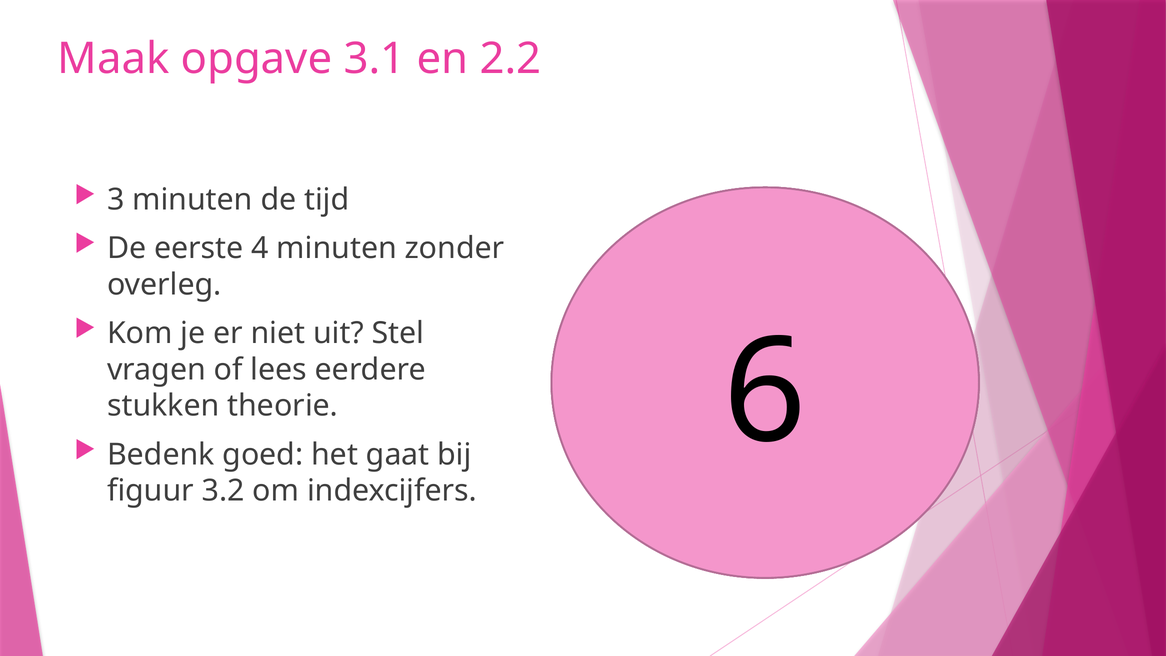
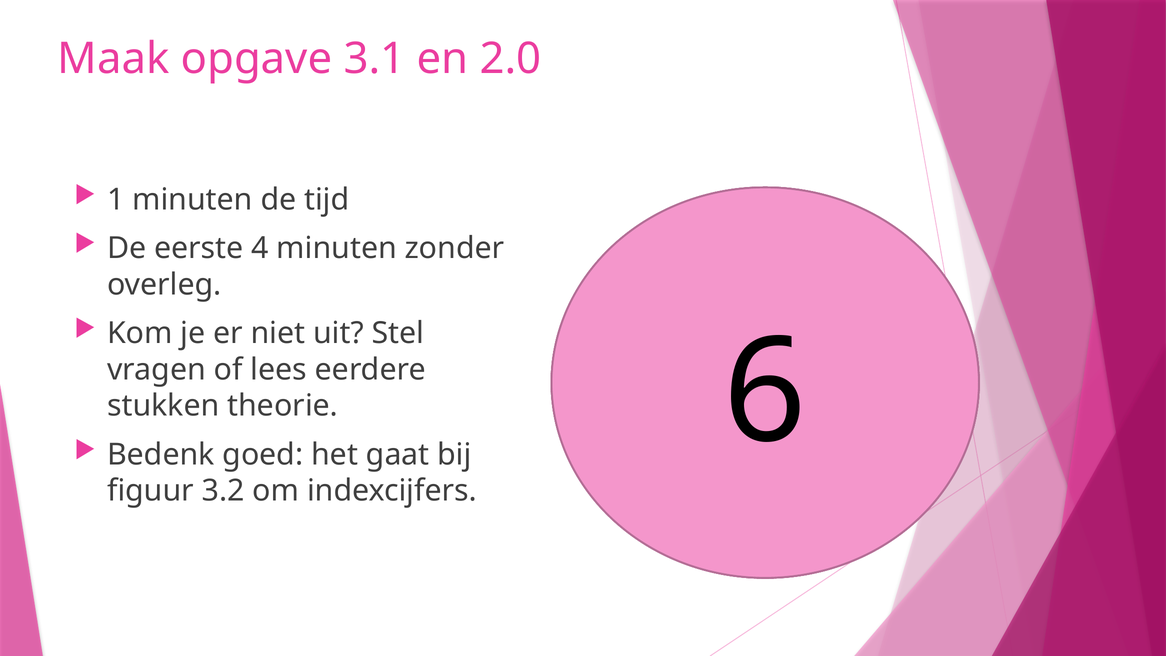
2.2: 2.2 -> 2.0
3: 3 -> 1
